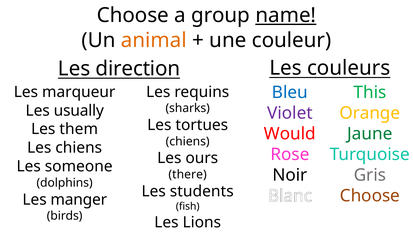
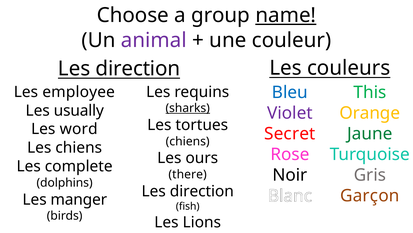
animal colour: orange -> purple
marqueur: marqueur -> employee
sharks underline: none -> present
them: them -> word
Would: Would -> Secret
someone: someone -> complete
students at (202, 191): students -> direction
Choose at (370, 195): Choose -> Garçon
